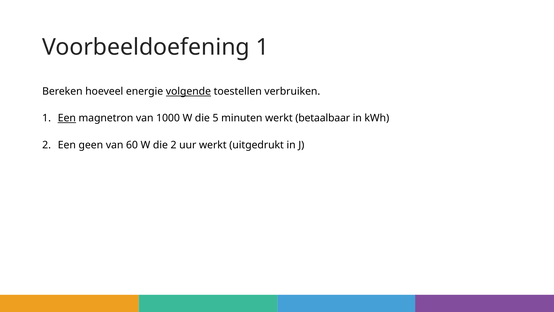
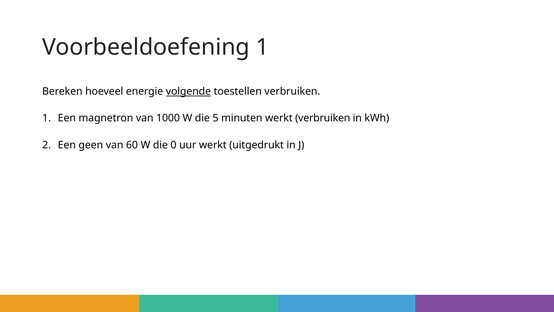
Een at (67, 118) underline: present -> none
werkt betaalbaar: betaalbaar -> verbruiken
die 2: 2 -> 0
